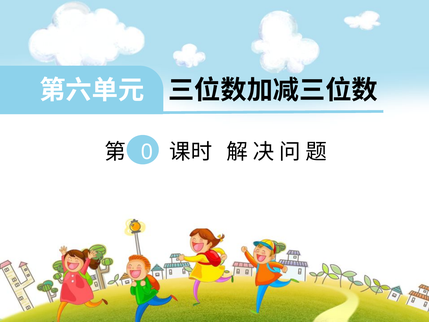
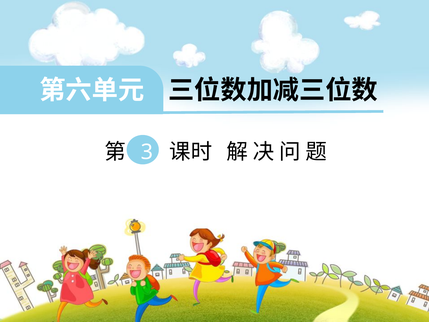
0: 0 -> 3
